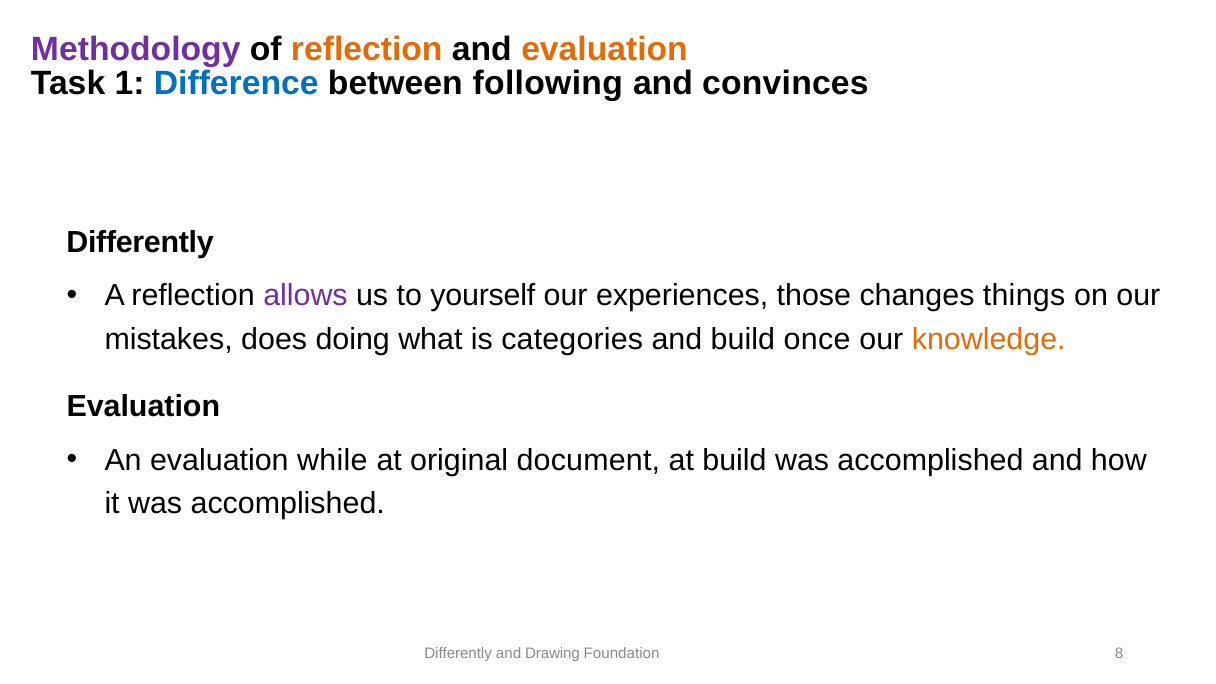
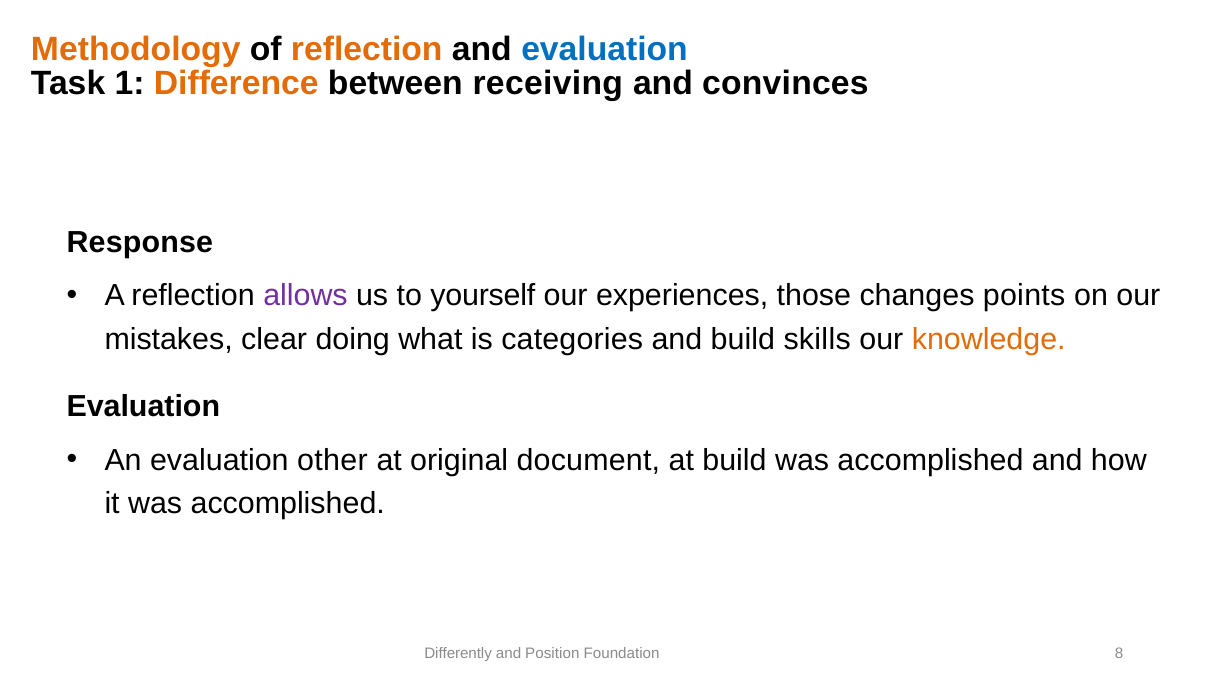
Methodology colour: purple -> orange
evaluation at (604, 49) colour: orange -> blue
Difference colour: blue -> orange
following: following -> receiving
Differently at (140, 242): Differently -> Response
things: things -> points
does: does -> clear
once: once -> skills
while: while -> other
Drawing: Drawing -> Position
